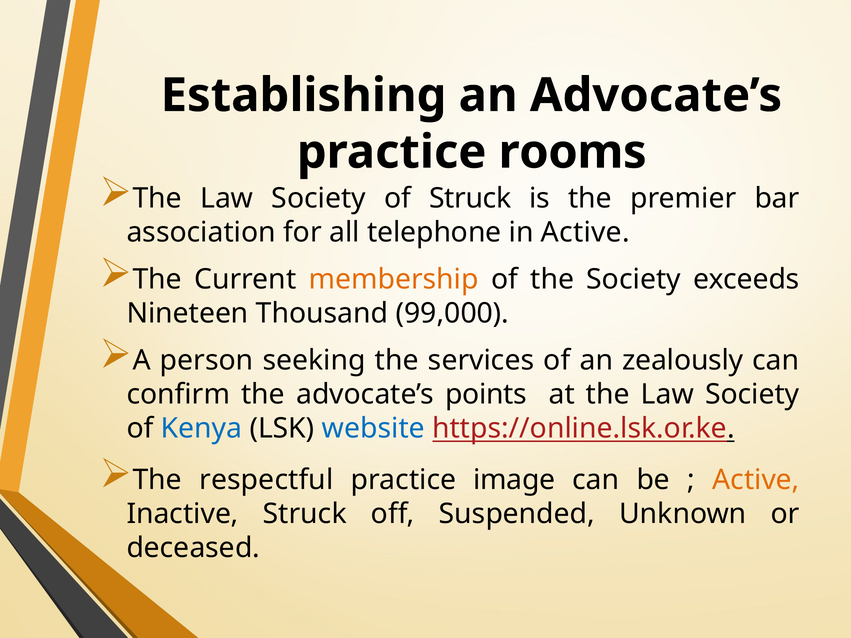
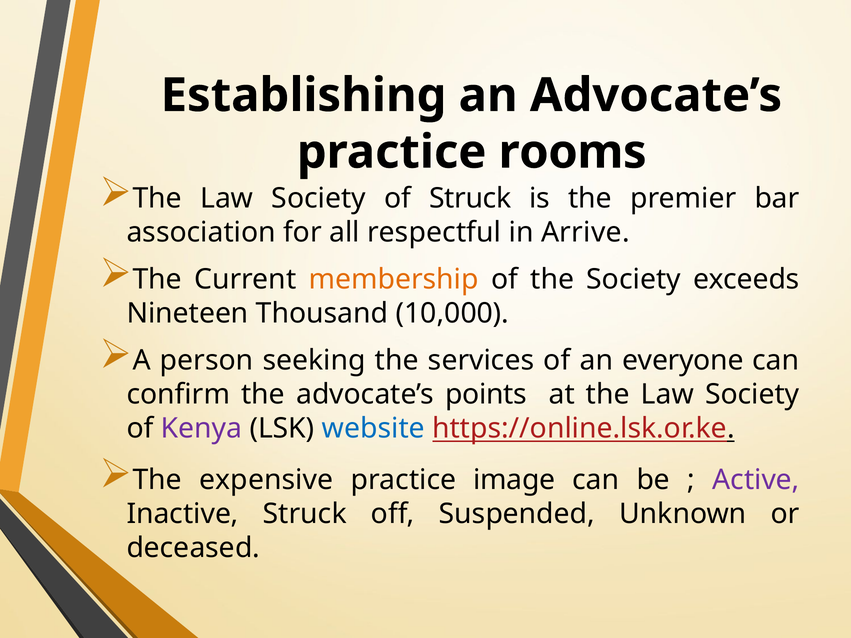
telephone: telephone -> respectful
in Active: Active -> Arrive
99,000: 99,000 -> 10,000
zealously: zealously -> everyone
Kenya colour: blue -> purple
respectful: respectful -> expensive
Active at (756, 480) colour: orange -> purple
